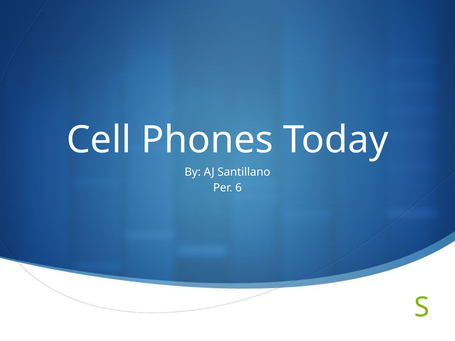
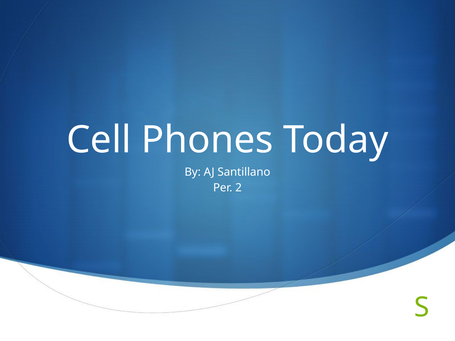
6: 6 -> 2
